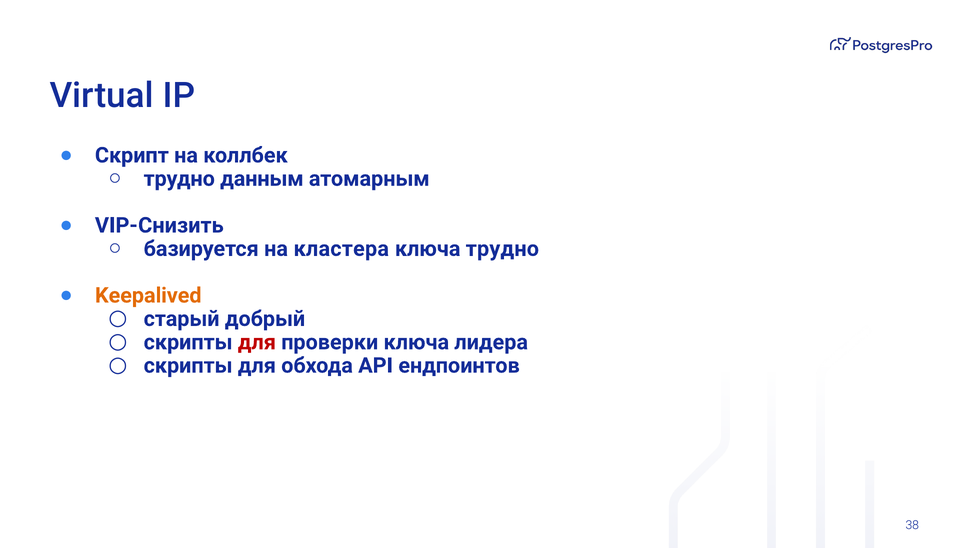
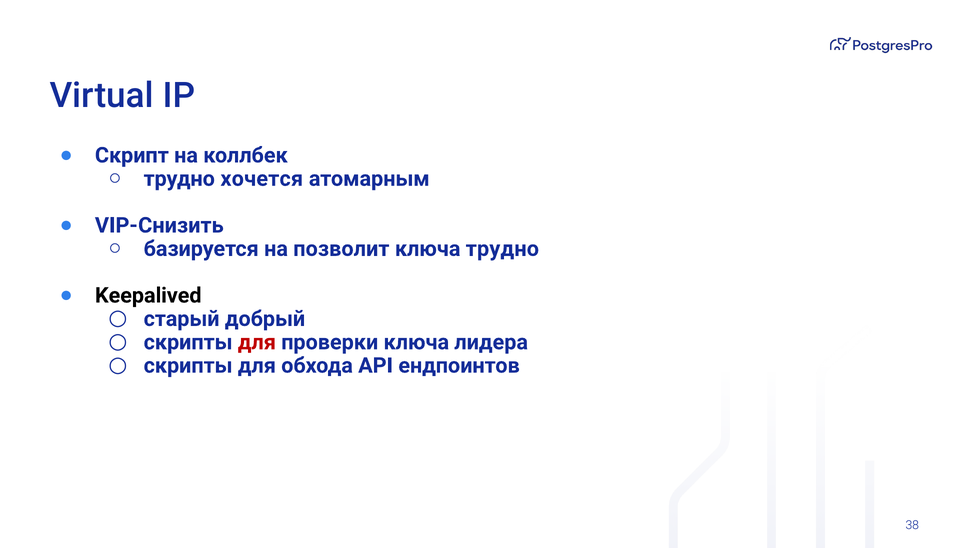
данным: данным -> хочется
кластера: кластера -> позволит
Keepalived colour: orange -> black
